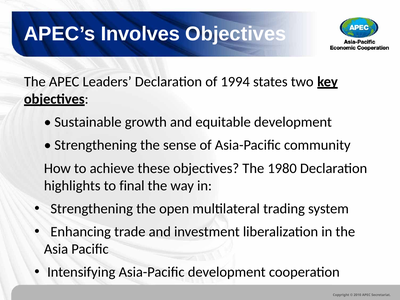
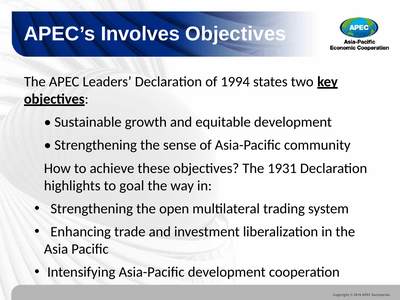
1980: 1980 -> 1931
final: final -> goal
